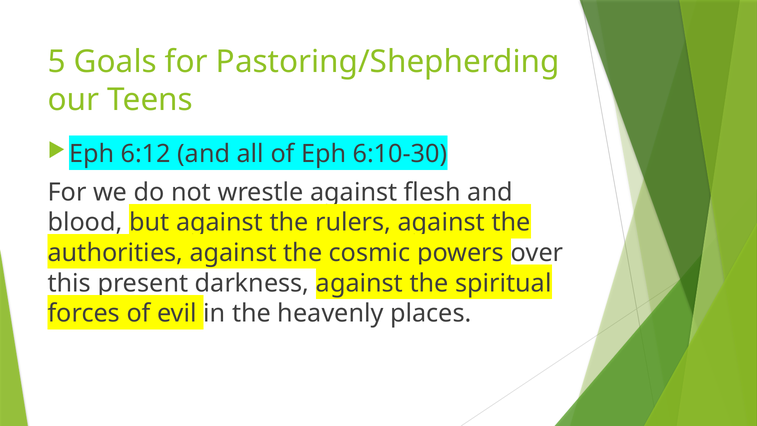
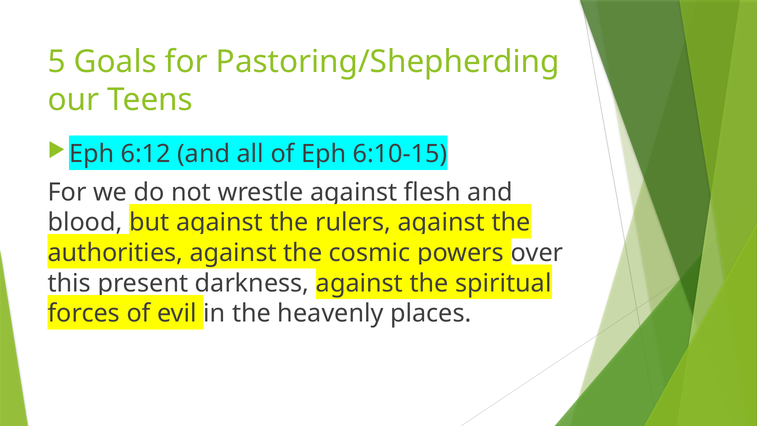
6:10-30: 6:10-30 -> 6:10-15
